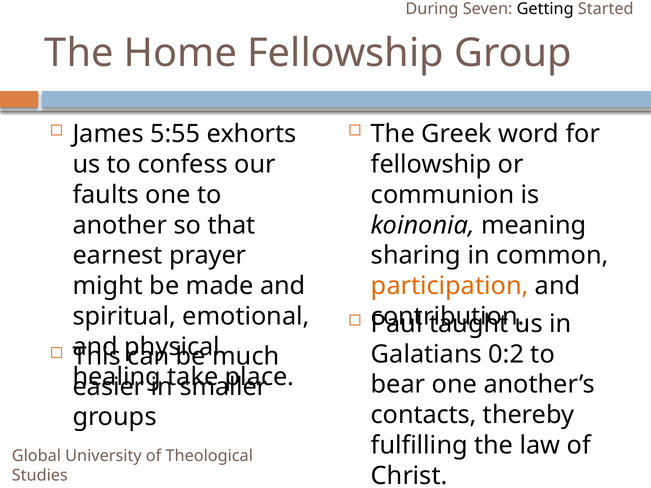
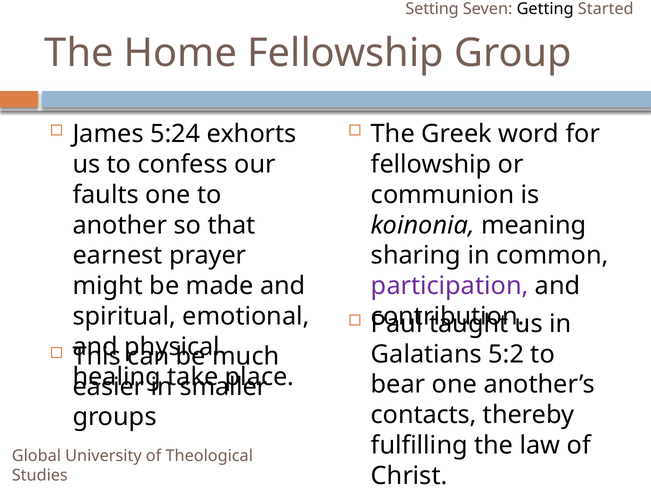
During: During -> Setting
5:55: 5:55 -> 5:24
participation colour: orange -> purple
0:2: 0:2 -> 5:2
